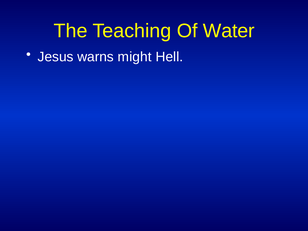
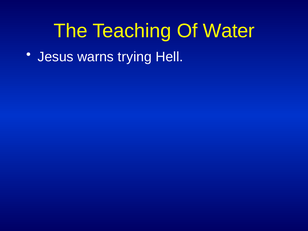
might: might -> trying
